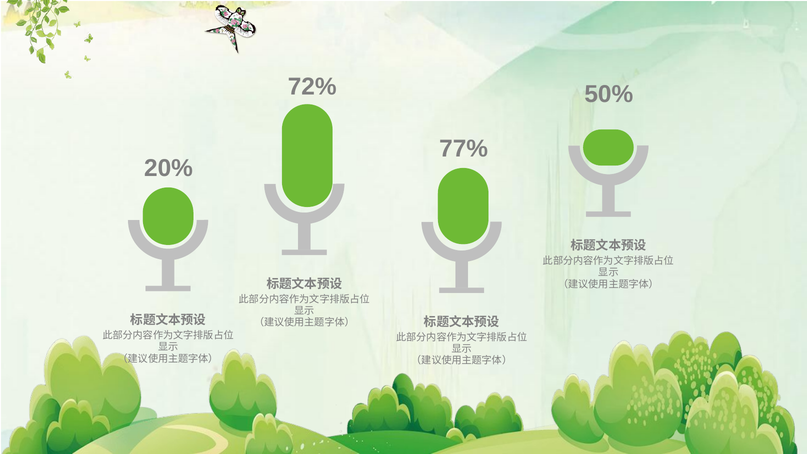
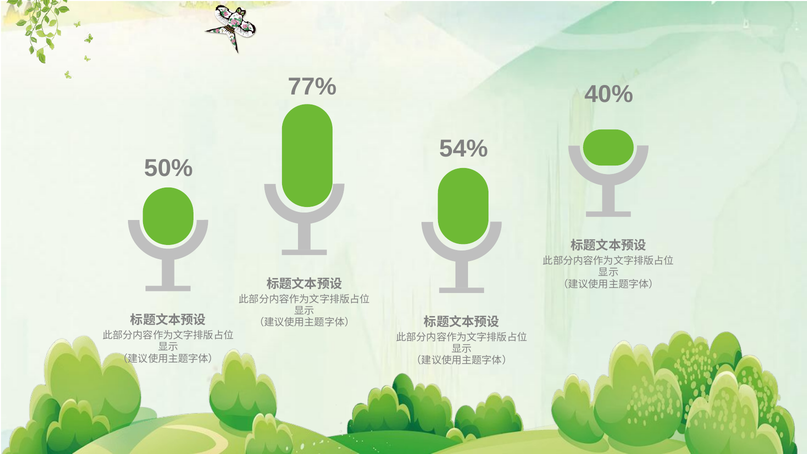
72%: 72% -> 77%
50%: 50% -> 40%
77%: 77% -> 54%
20%: 20% -> 50%
